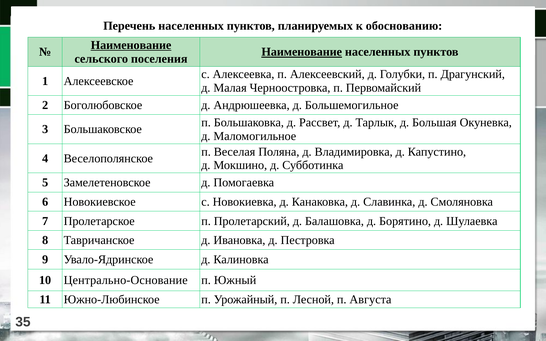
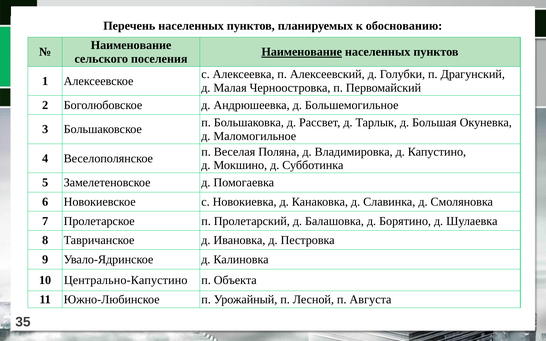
Наименование at (131, 45) underline: present -> none
Центрально-Основание: Центрально-Основание -> Центрально-Капустино
Южный: Южный -> Объекта
